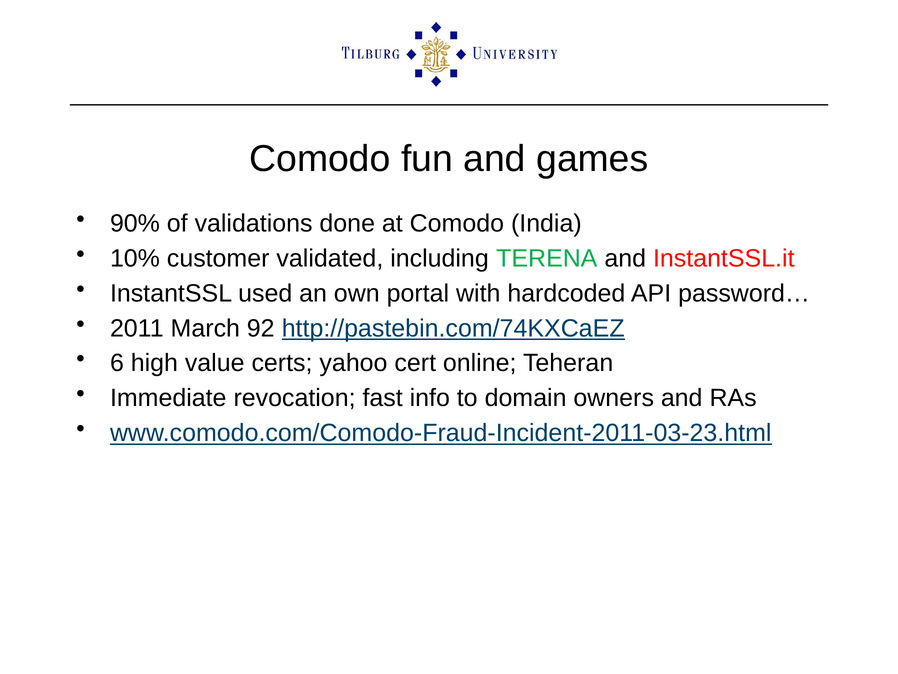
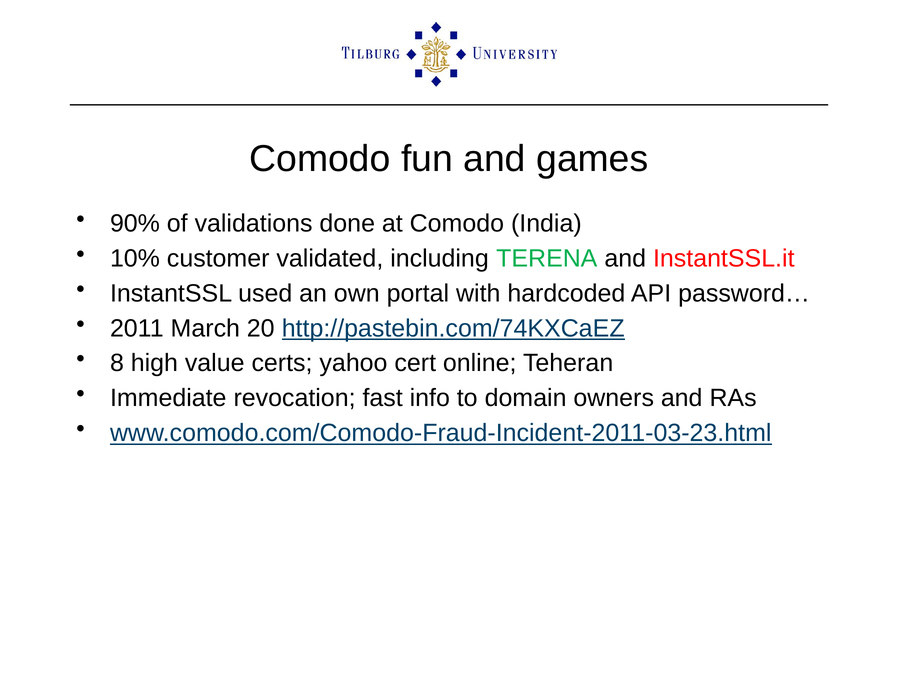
92: 92 -> 20
6: 6 -> 8
